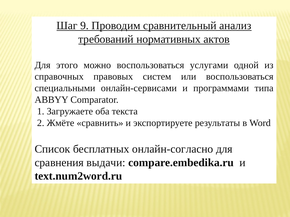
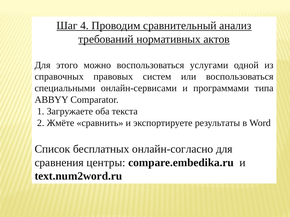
9: 9 -> 4
выдачи: выдачи -> центры
